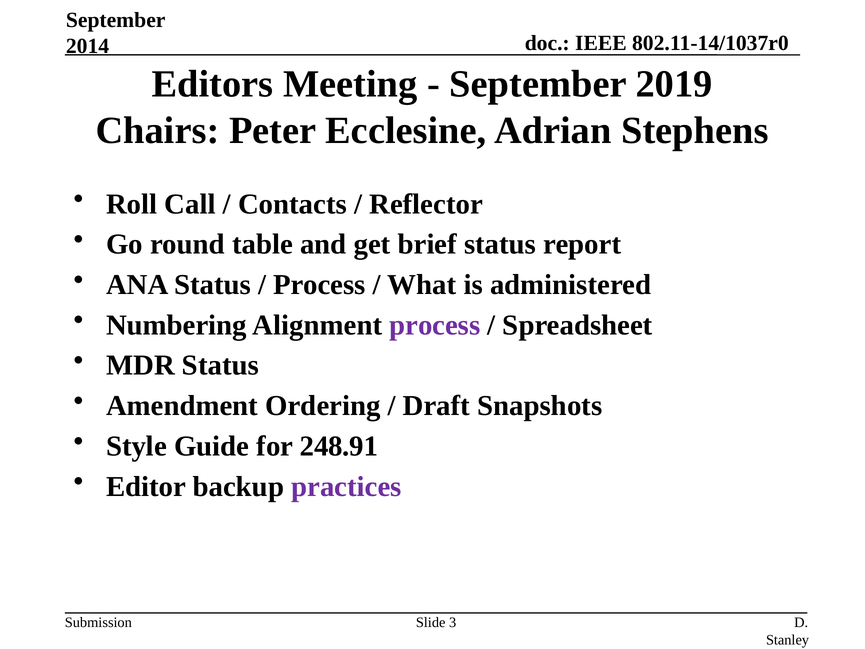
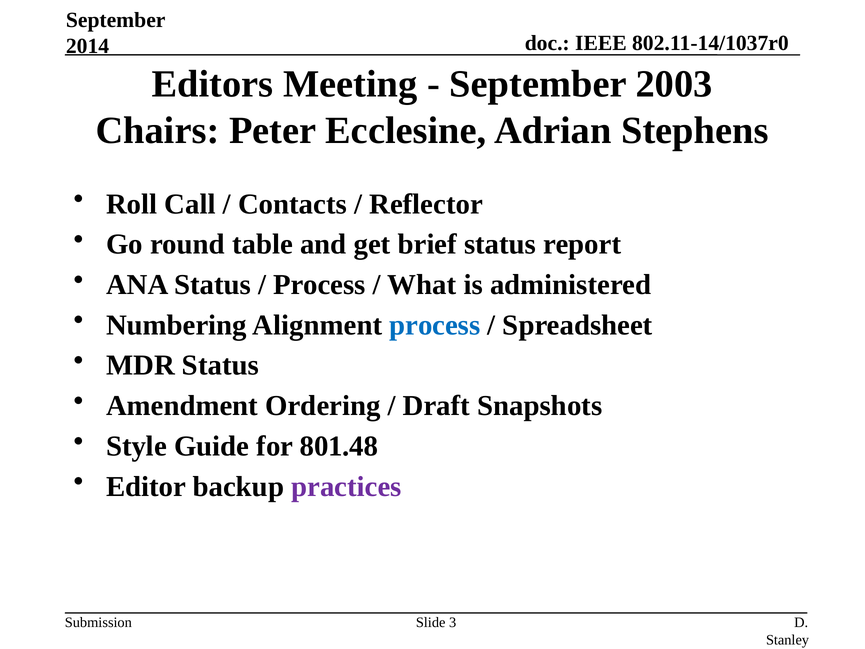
2019: 2019 -> 2003
process at (435, 325) colour: purple -> blue
248.91: 248.91 -> 801.48
